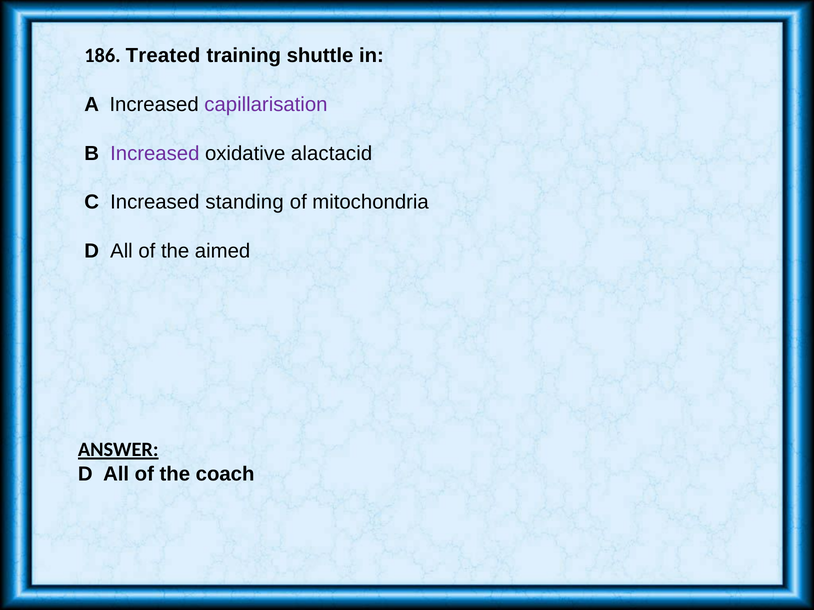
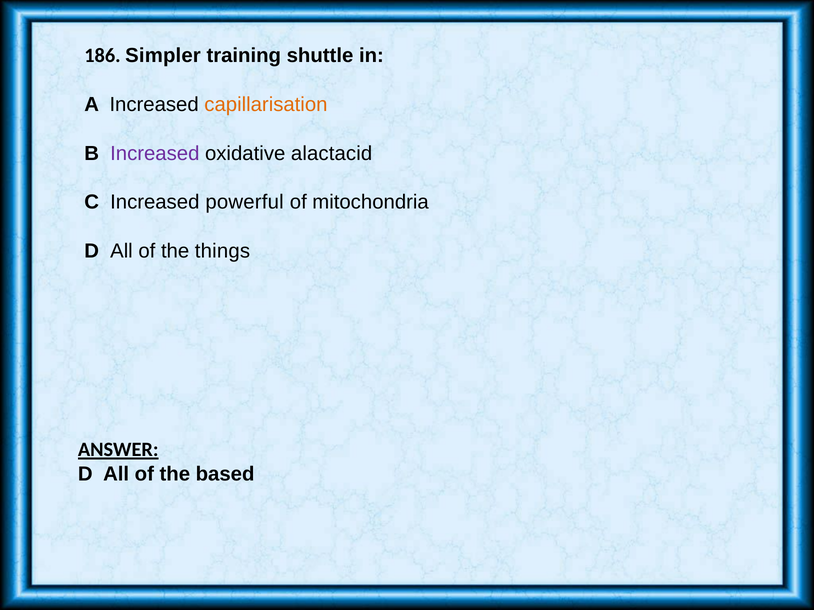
Treated: Treated -> Simpler
capillarisation colour: purple -> orange
standing: standing -> powerful
aimed: aimed -> things
coach: coach -> based
